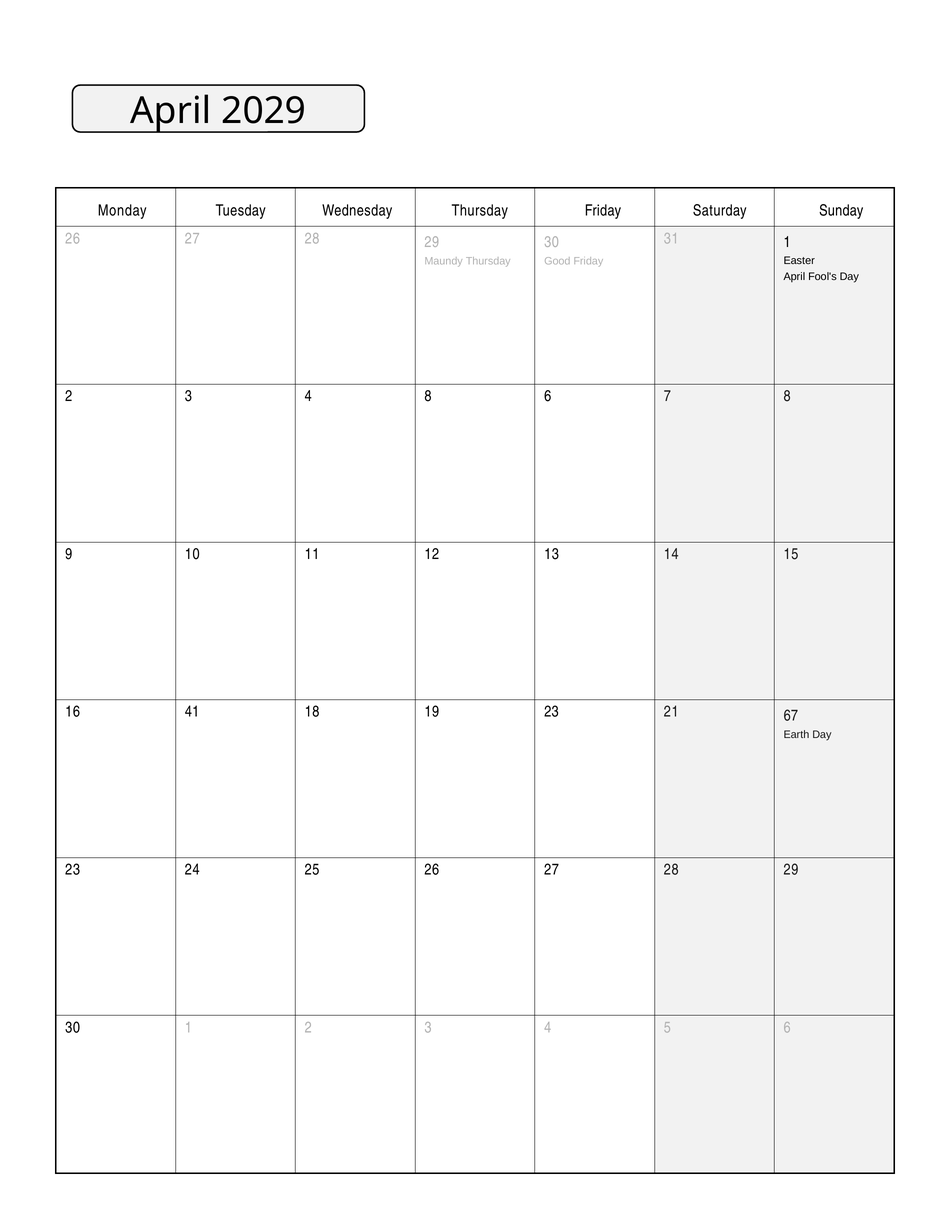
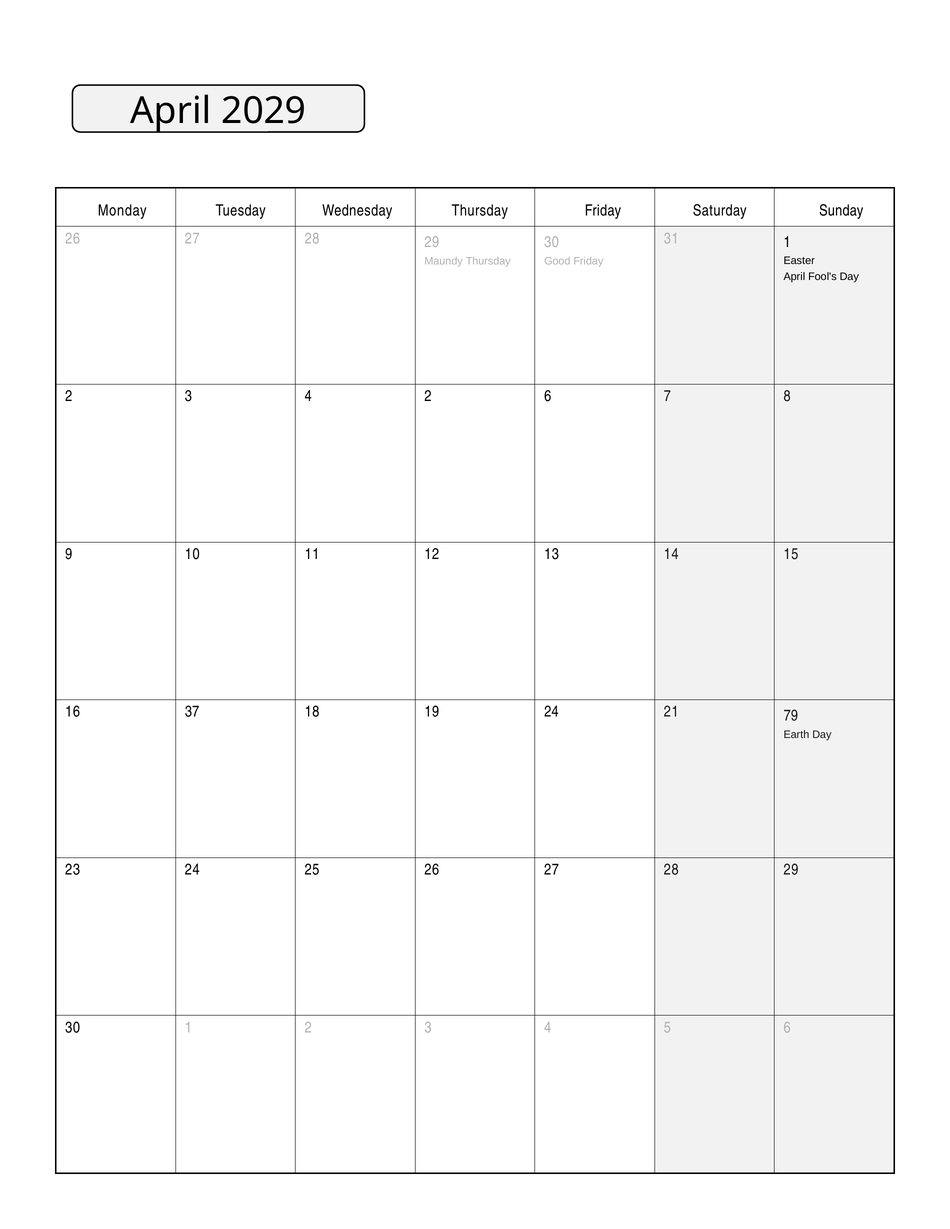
4 8: 8 -> 2
41: 41 -> 37
19 23: 23 -> 24
67: 67 -> 79
